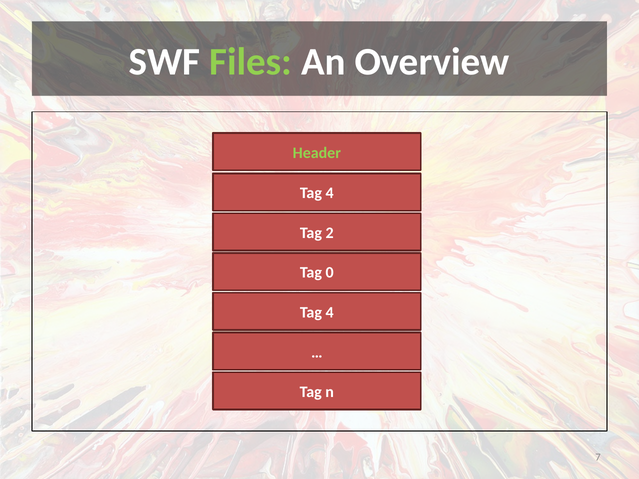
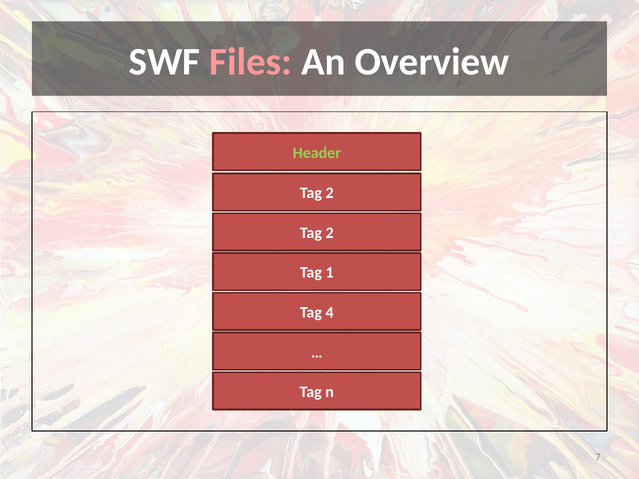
Files colour: light green -> pink
4 at (330, 193): 4 -> 2
0: 0 -> 1
